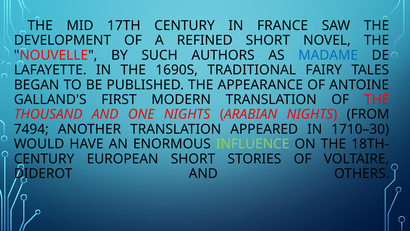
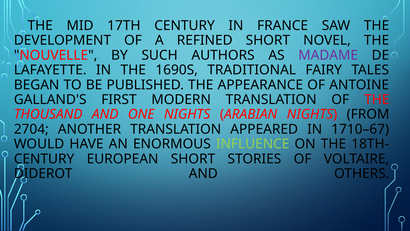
MADAME colour: blue -> purple
7494: 7494 -> 2704
1710–30: 1710–30 -> 1710–67
